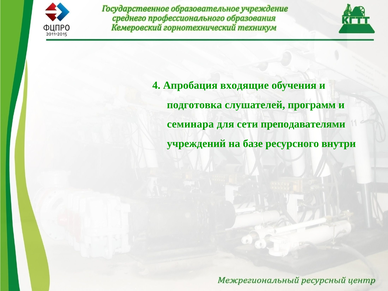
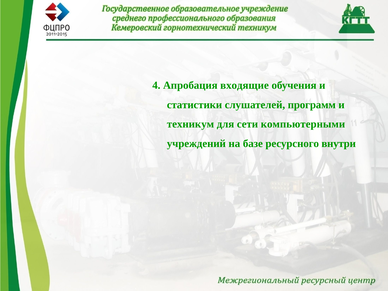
подготовка: подготовка -> статистики
семинара: семинара -> техникум
преподавателями: преподавателями -> компьютерными
